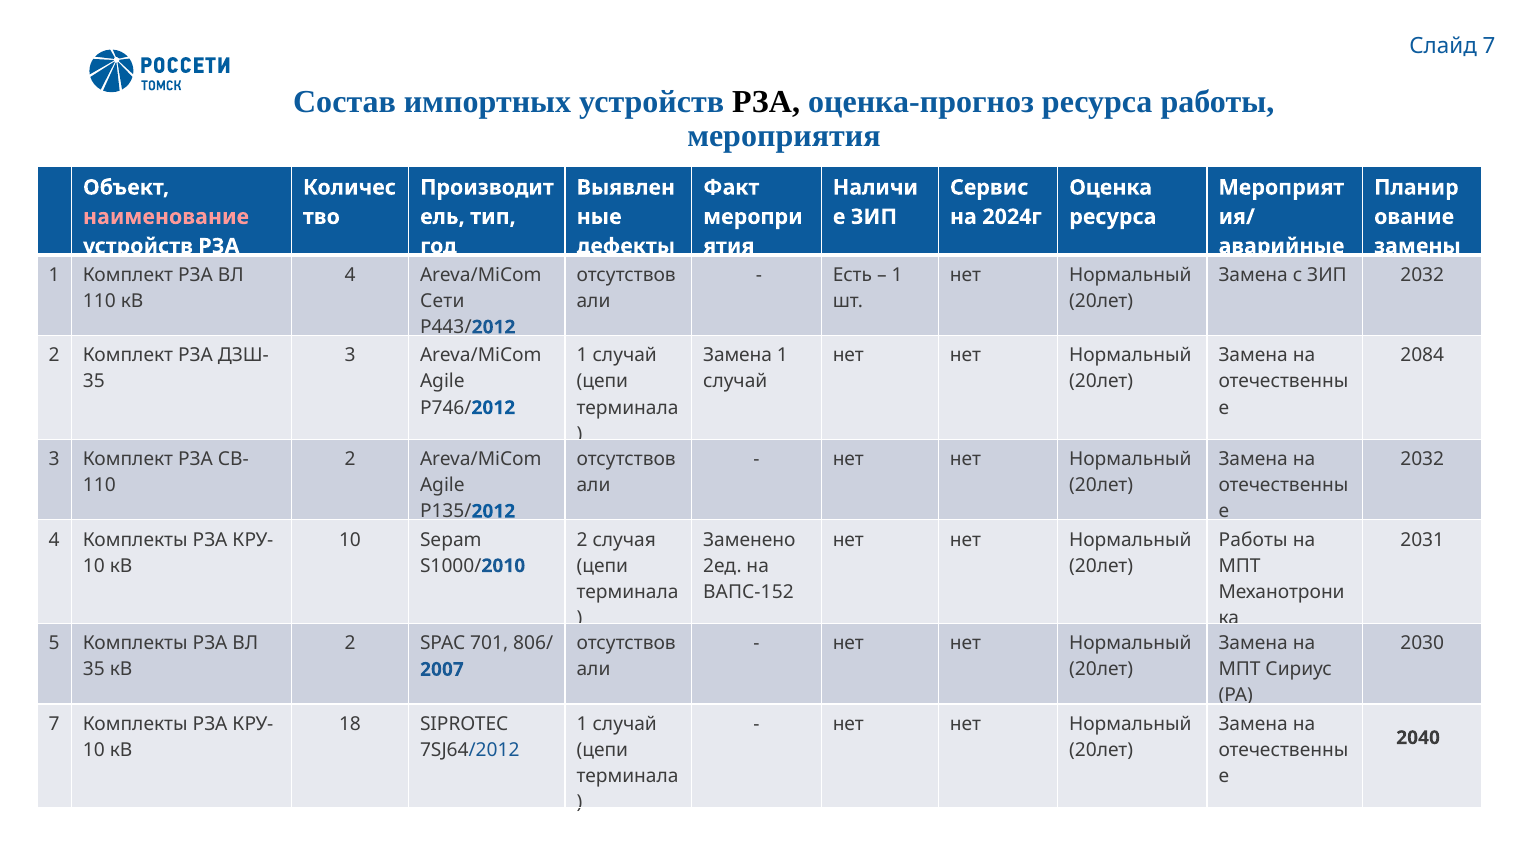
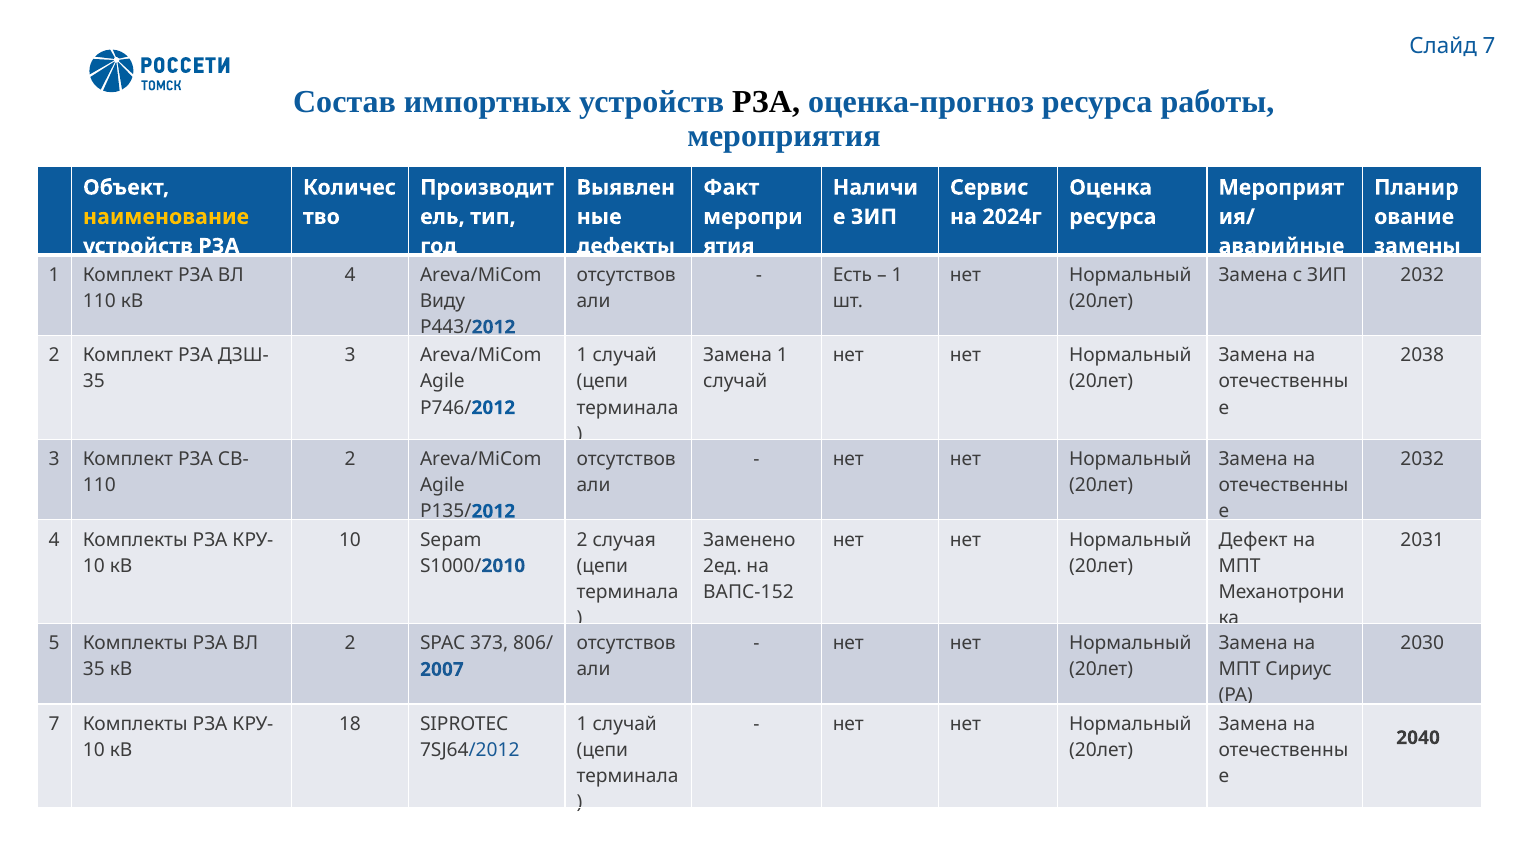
наименование colour: pink -> yellow
Сети: Сети -> Виду
2084: 2084 -> 2038
Работы at (1253, 540): Работы -> Дефект
701: 701 -> 373
